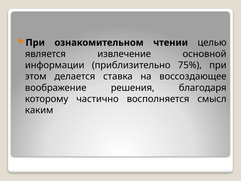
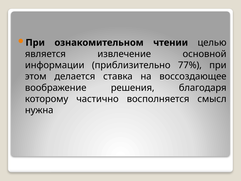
75%: 75% -> 77%
каким: каким -> нужна
